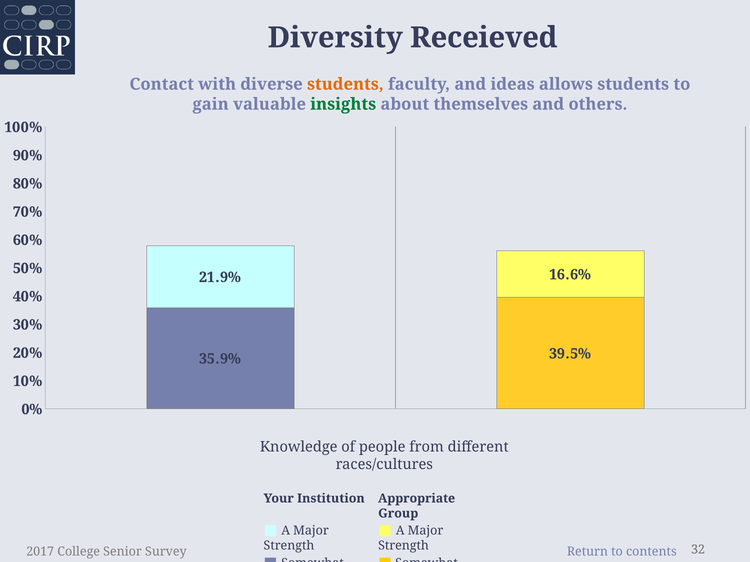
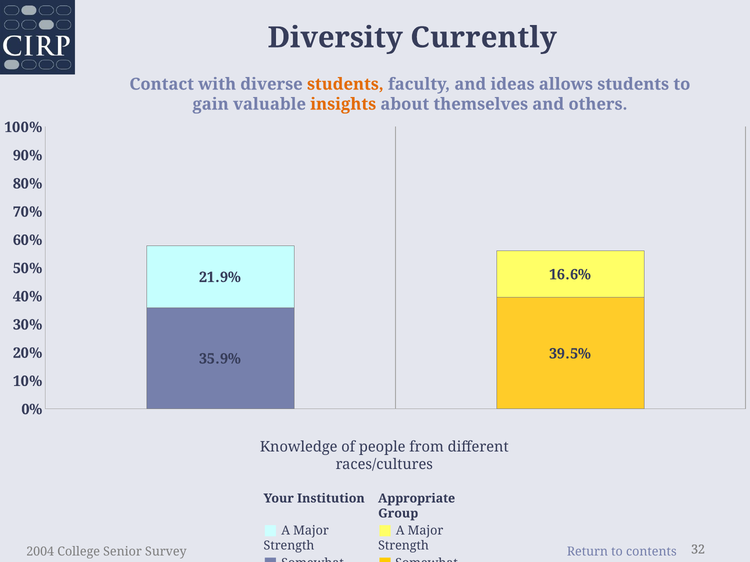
Receieved: Receieved -> Currently
insights colour: green -> orange
2017: 2017 -> 2004
